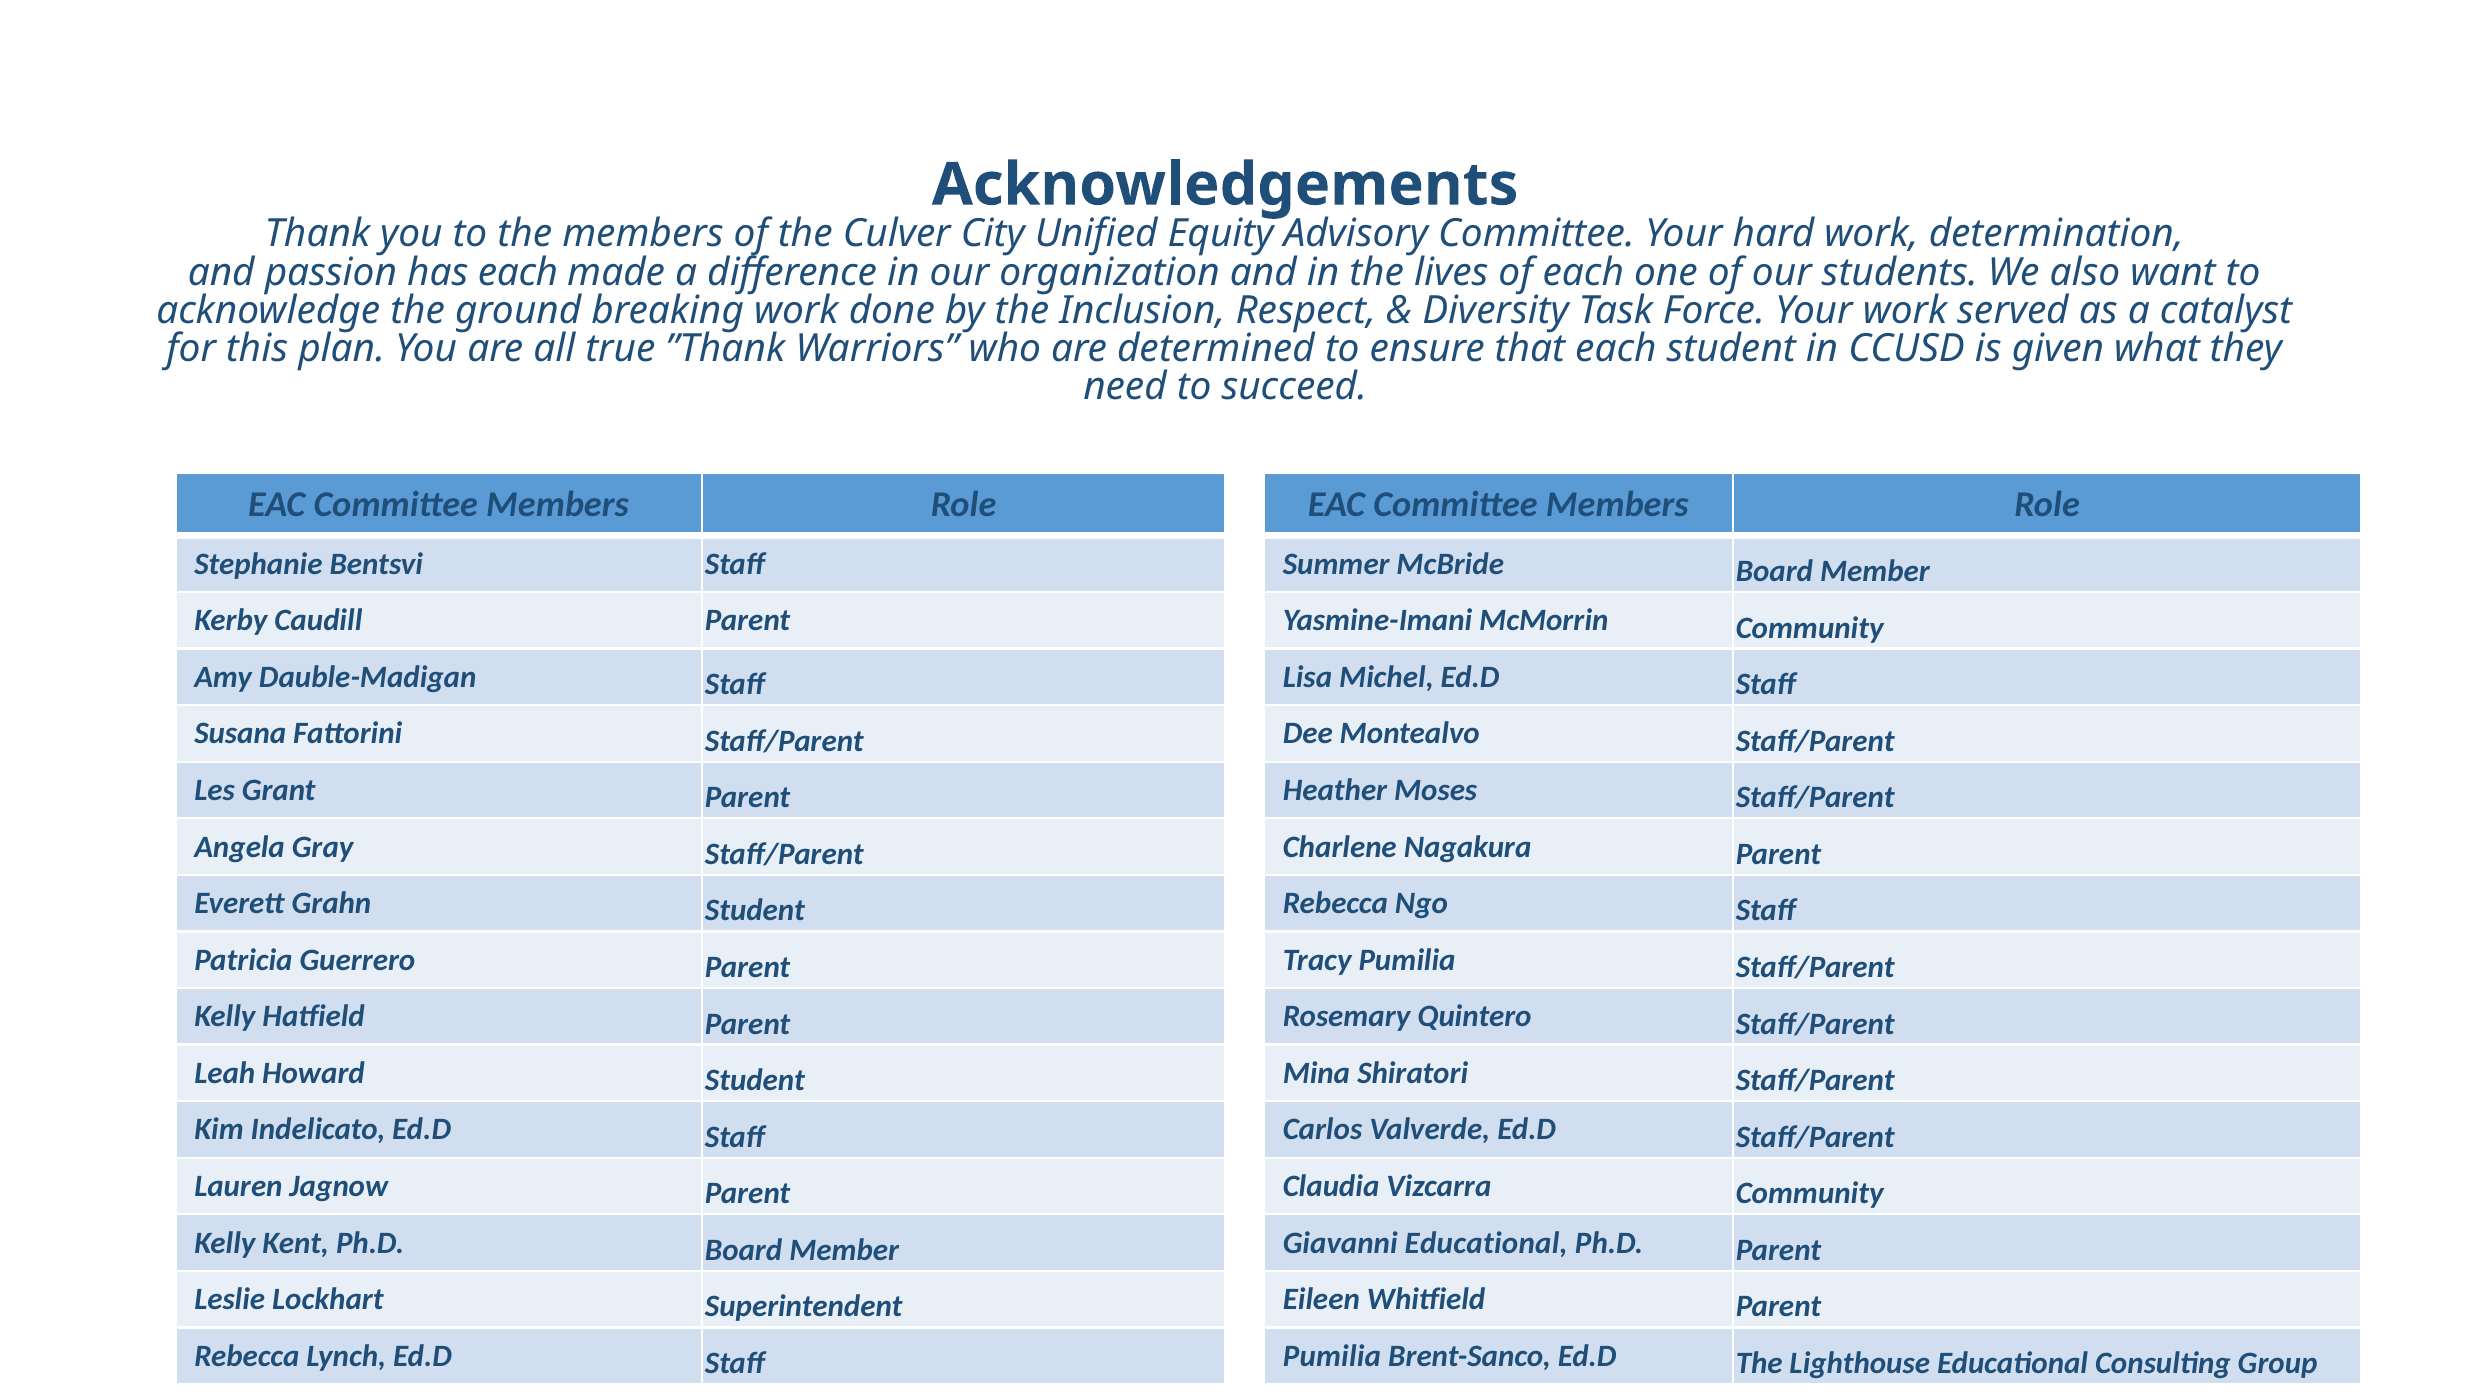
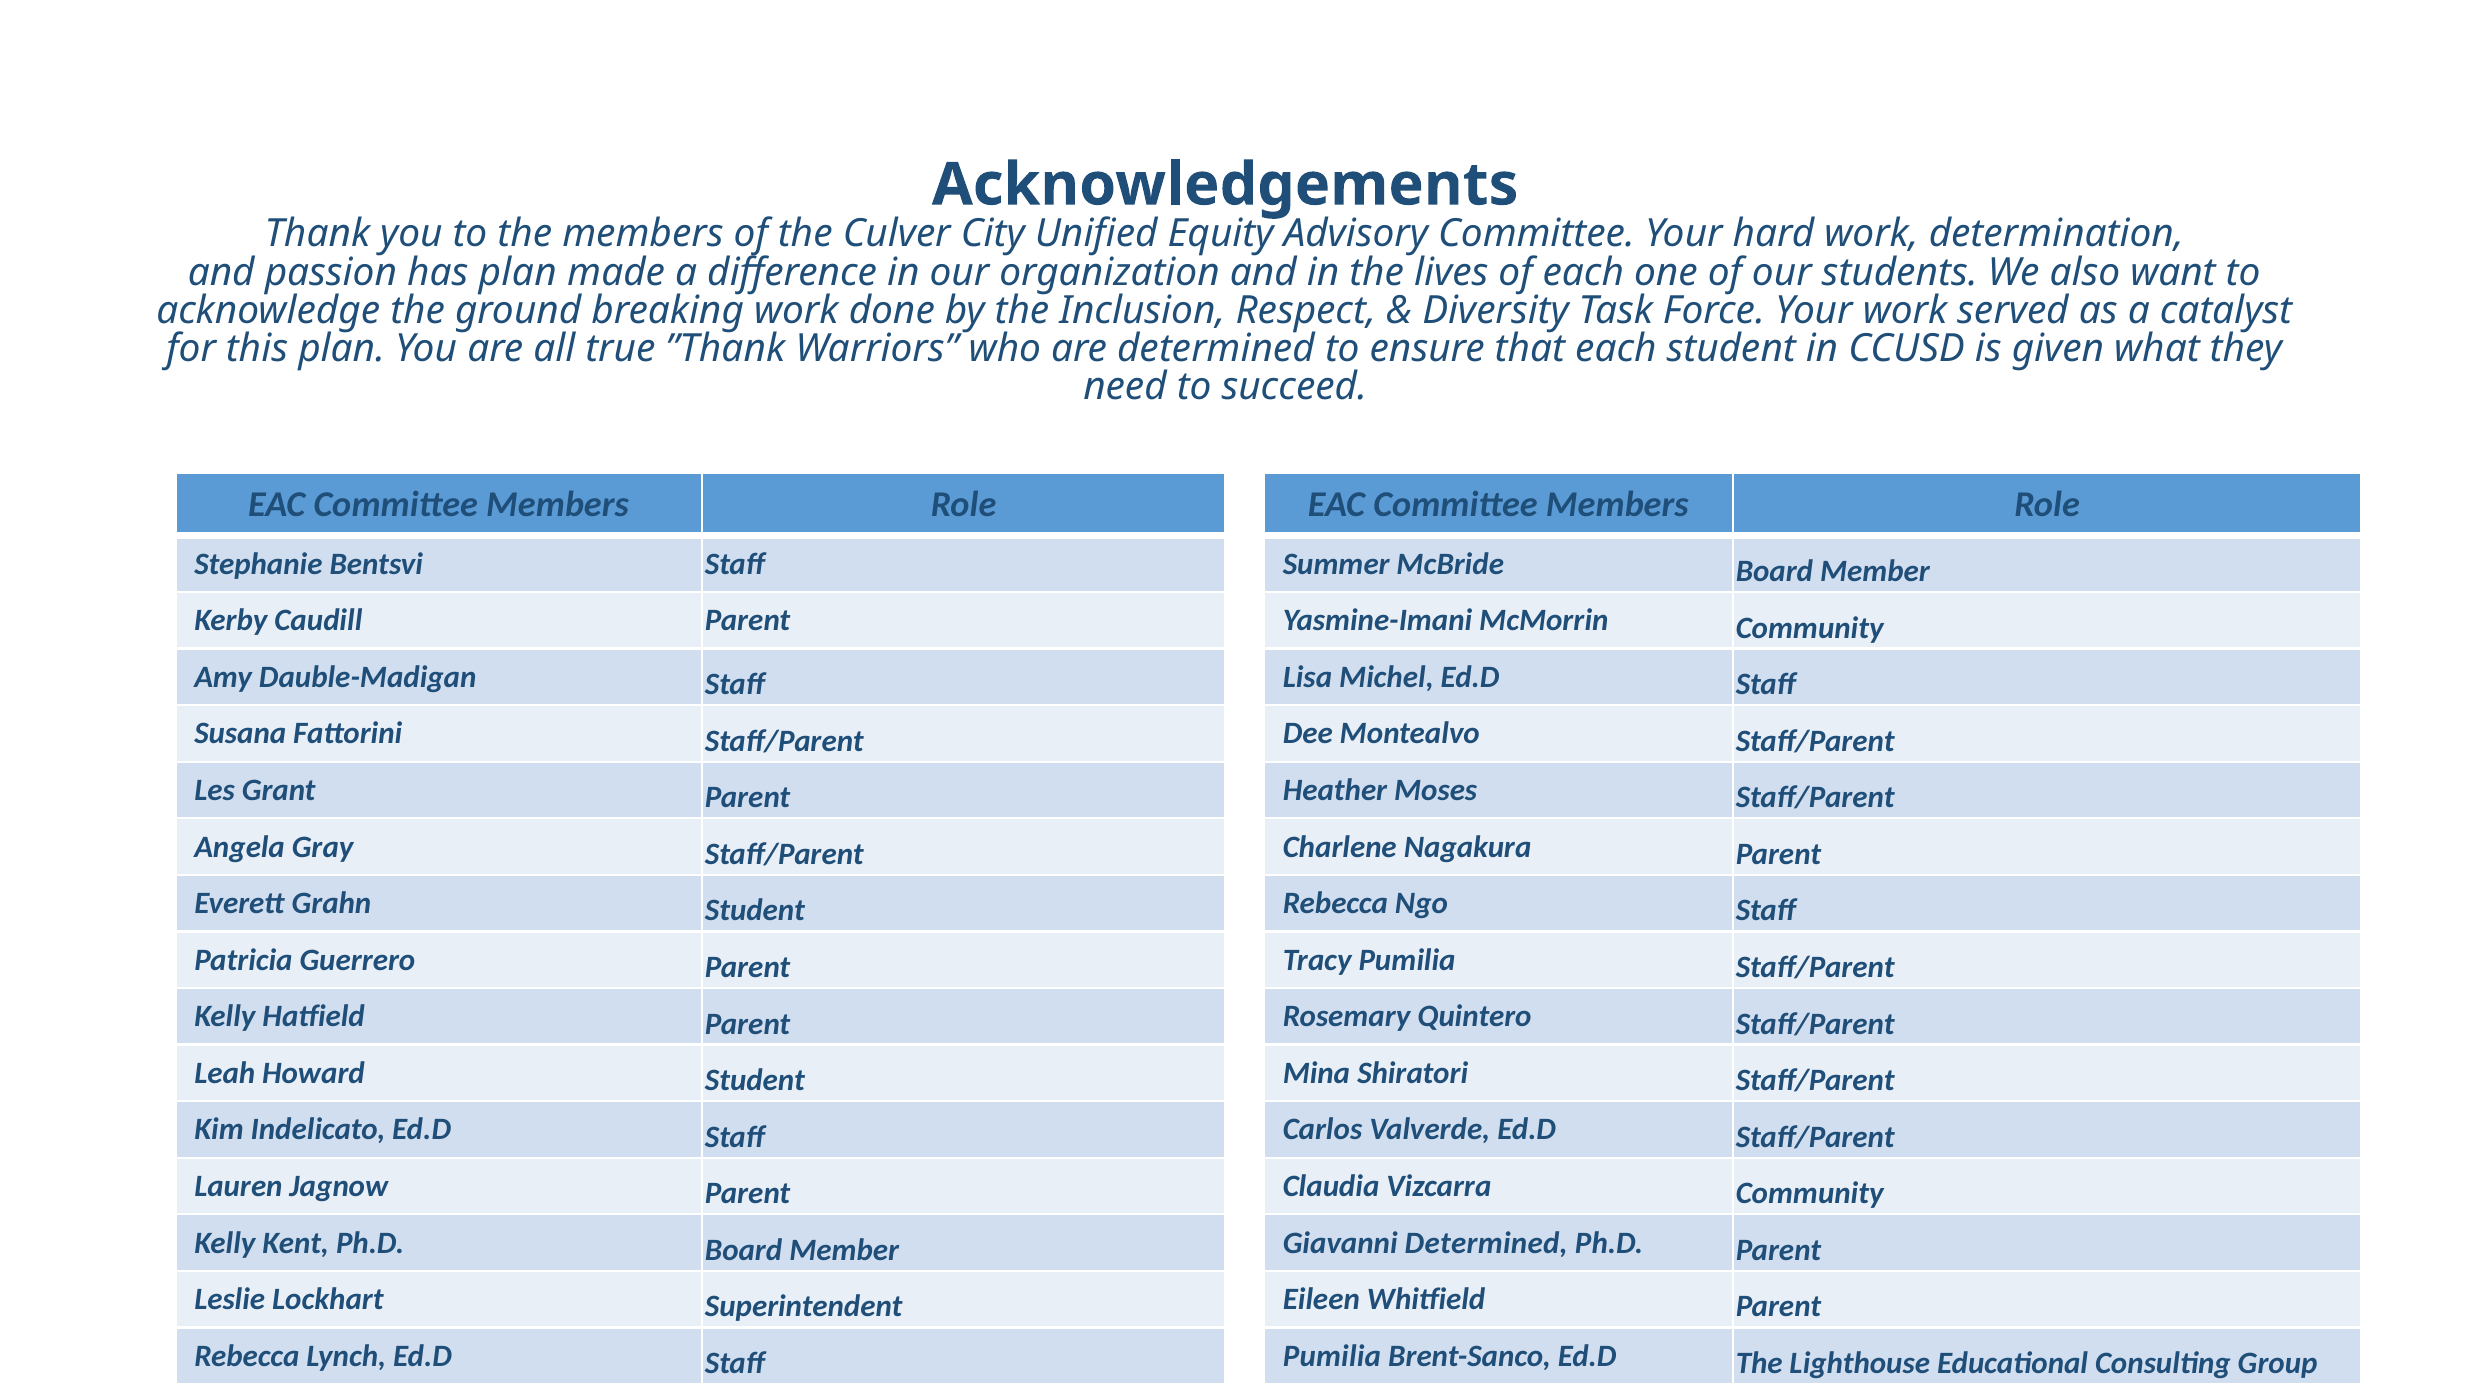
has each: each -> plan
Giavanni Educational: Educational -> Determined
